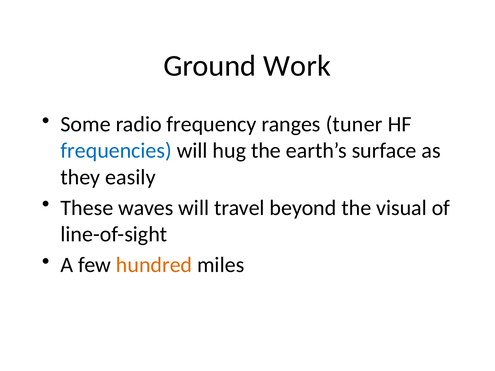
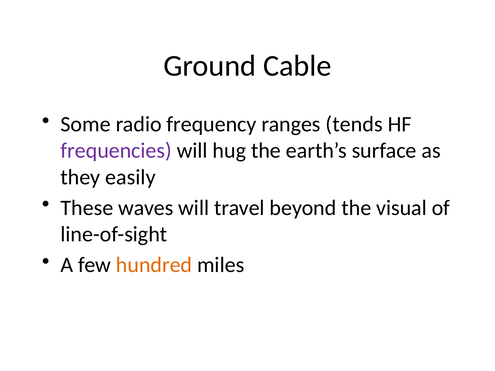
Work: Work -> Cable
tuner: tuner -> tends
frequencies colour: blue -> purple
